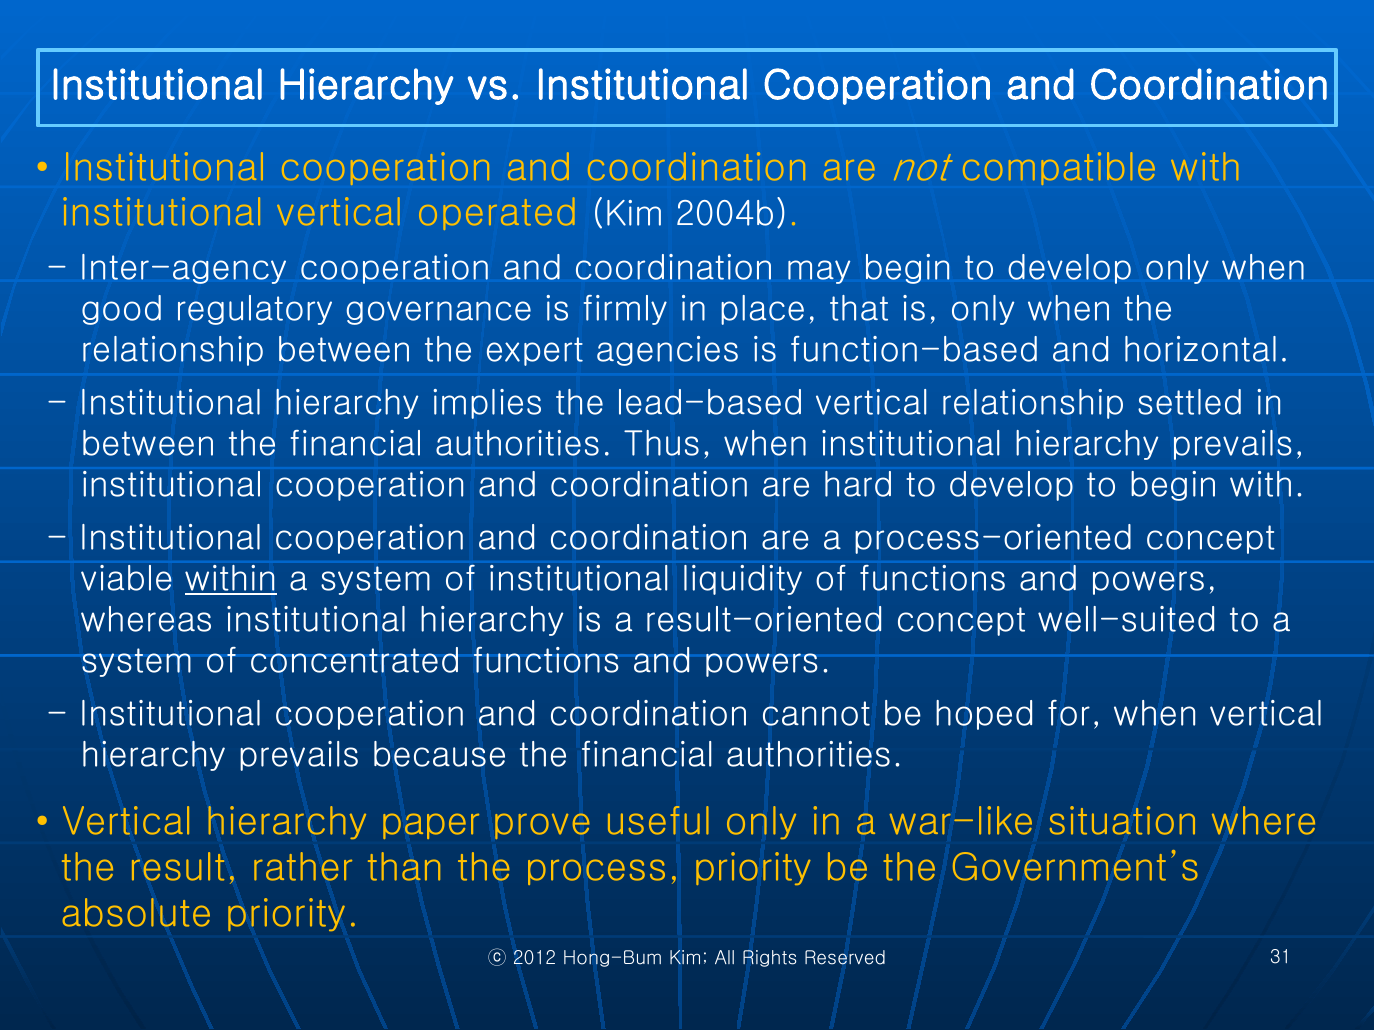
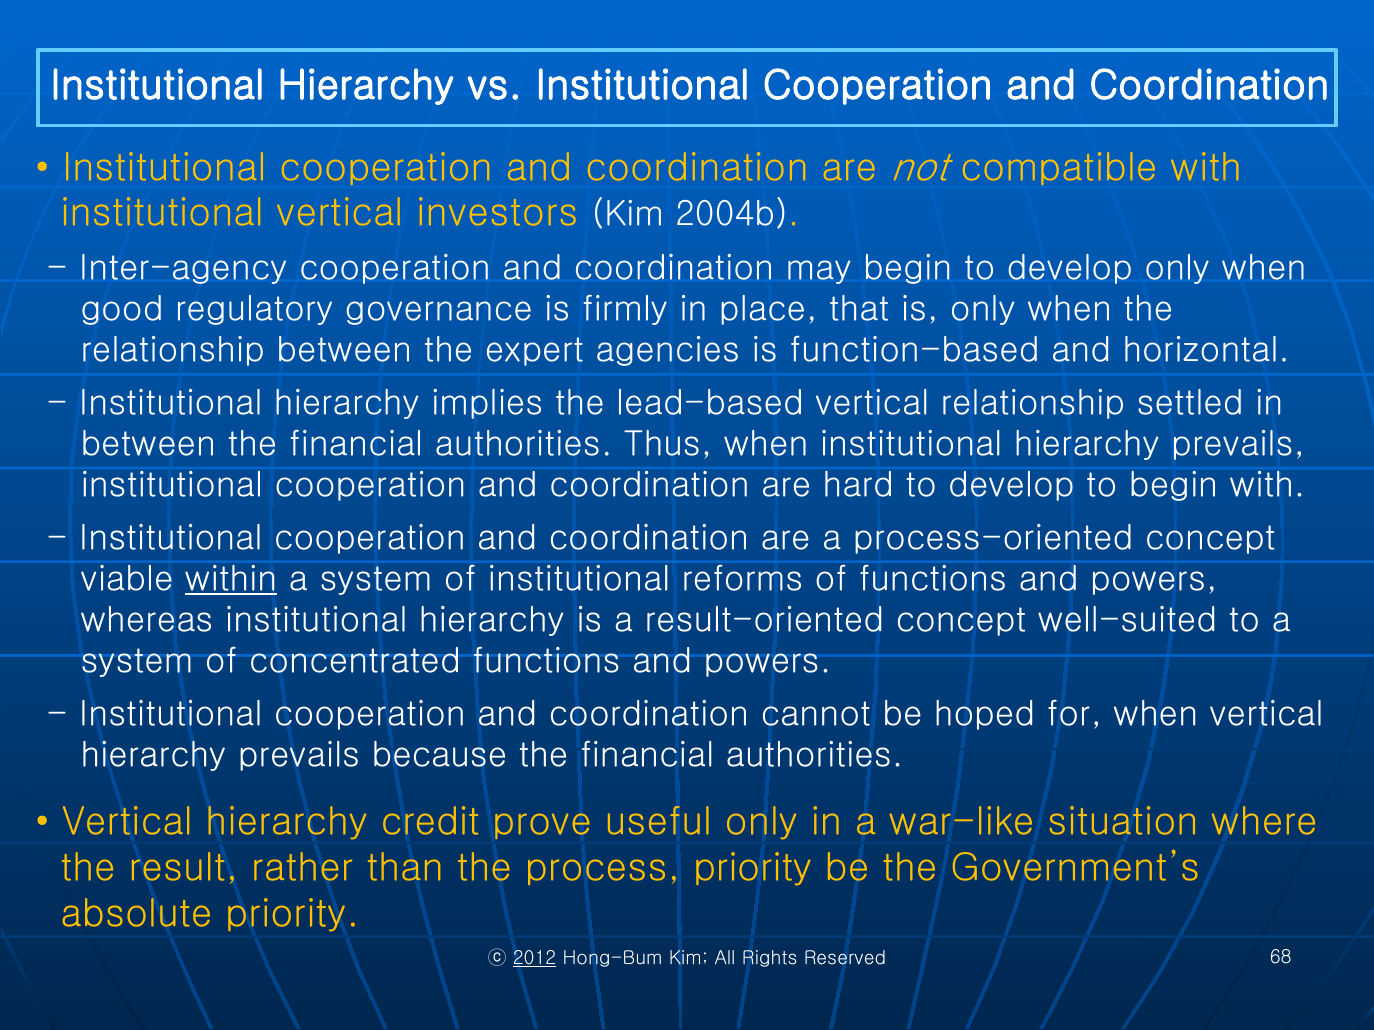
operated: operated -> investors
liquidity: liquidity -> reforms
paper: paper -> credit
2012 underline: none -> present
31: 31 -> 68
